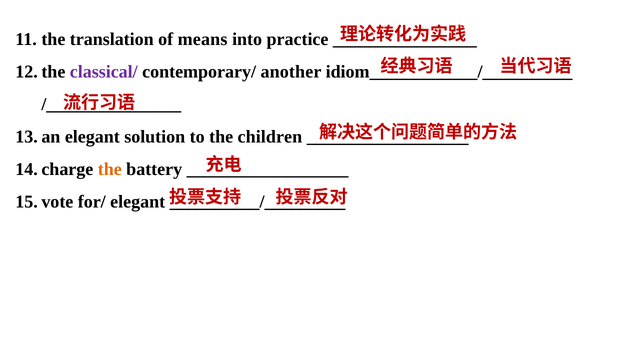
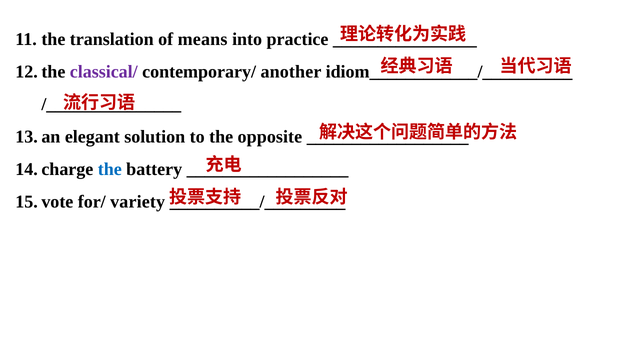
children: children -> opposite
the at (110, 169) colour: orange -> blue
for/ elegant: elegant -> variety
